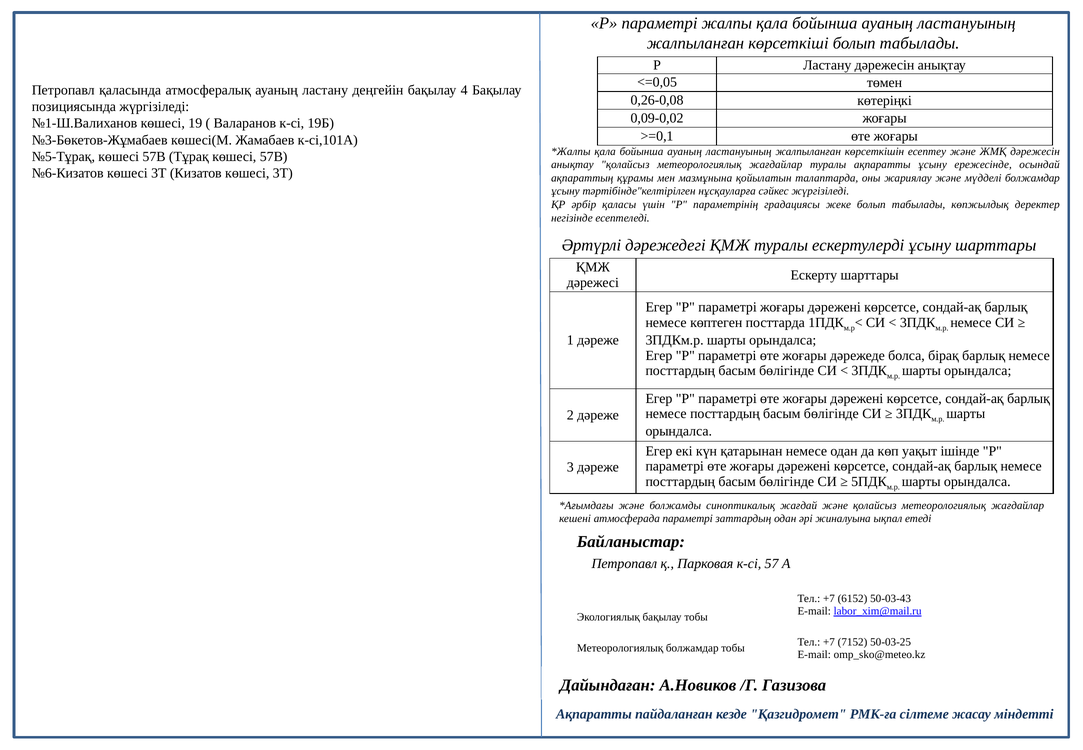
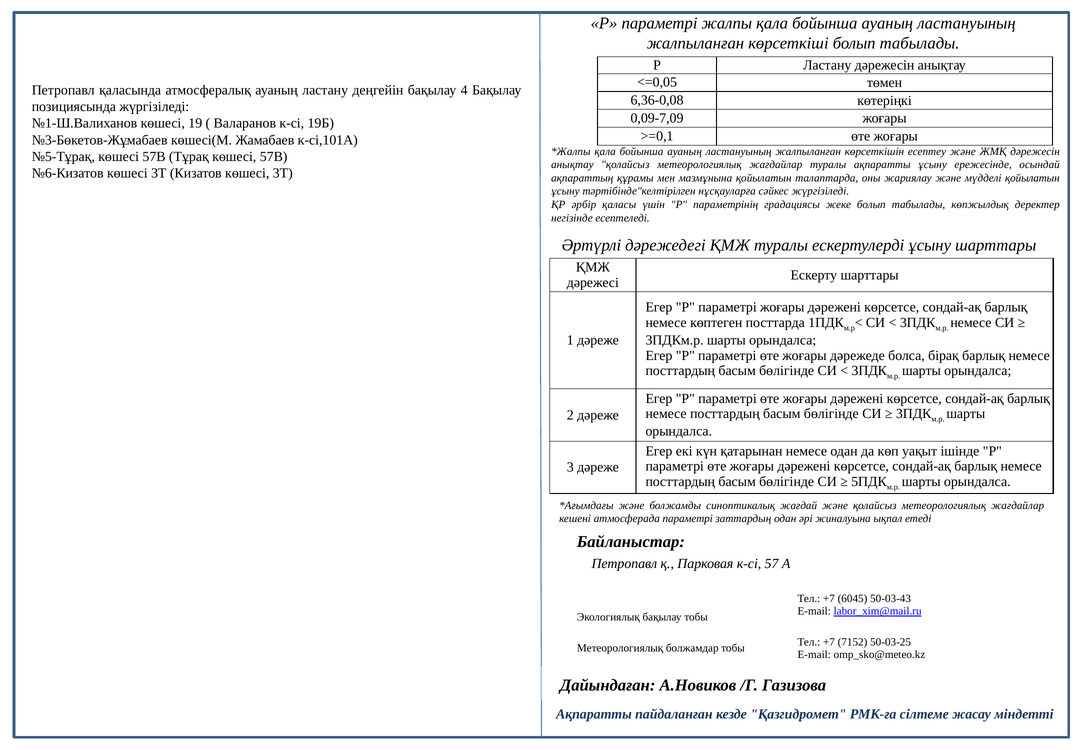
0,26-0,08: 0,26-0,08 -> 6,36-0,08
0,09-0,02: 0,09-0,02 -> 0,09-7,09
мүдделі болжамдар: болжамдар -> қойылатын
6152: 6152 -> 6045
